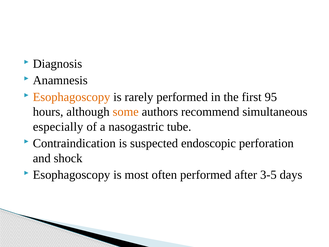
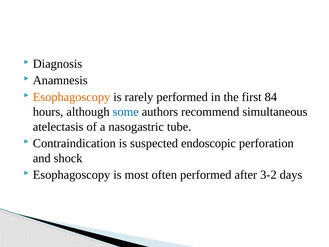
95: 95 -> 84
some colour: orange -> blue
especially: especially -> atelectasis
3-5: 3-5 -> 3-2
